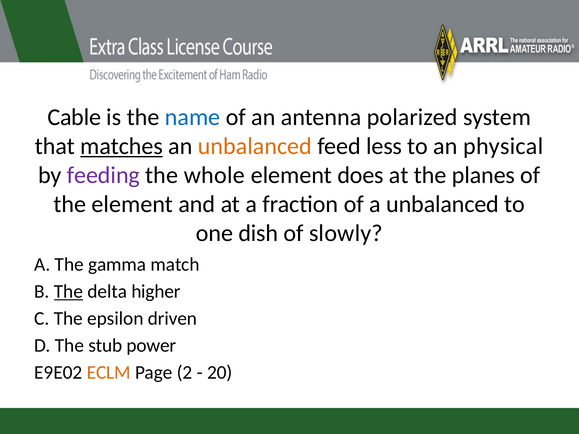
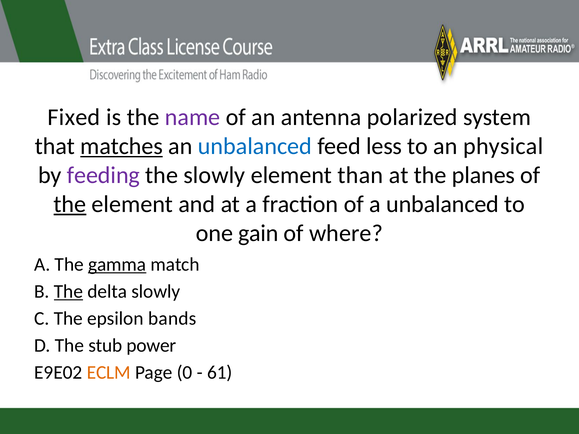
Cable: Cable -> Fixed
name colour: blue -> purple
unbalanced at (255, 146) colour: orange -> blue
the whole: whole -> slowly
does: does -> than
the at (70, 204) underline: none -> present
dish: dish -> gain
slowly: slowly -> where
gamma underline: none -> present
delta higher: higher -> slowly
driven: driven -> bands
2: 2 -> 0
20: 20 -> 61
